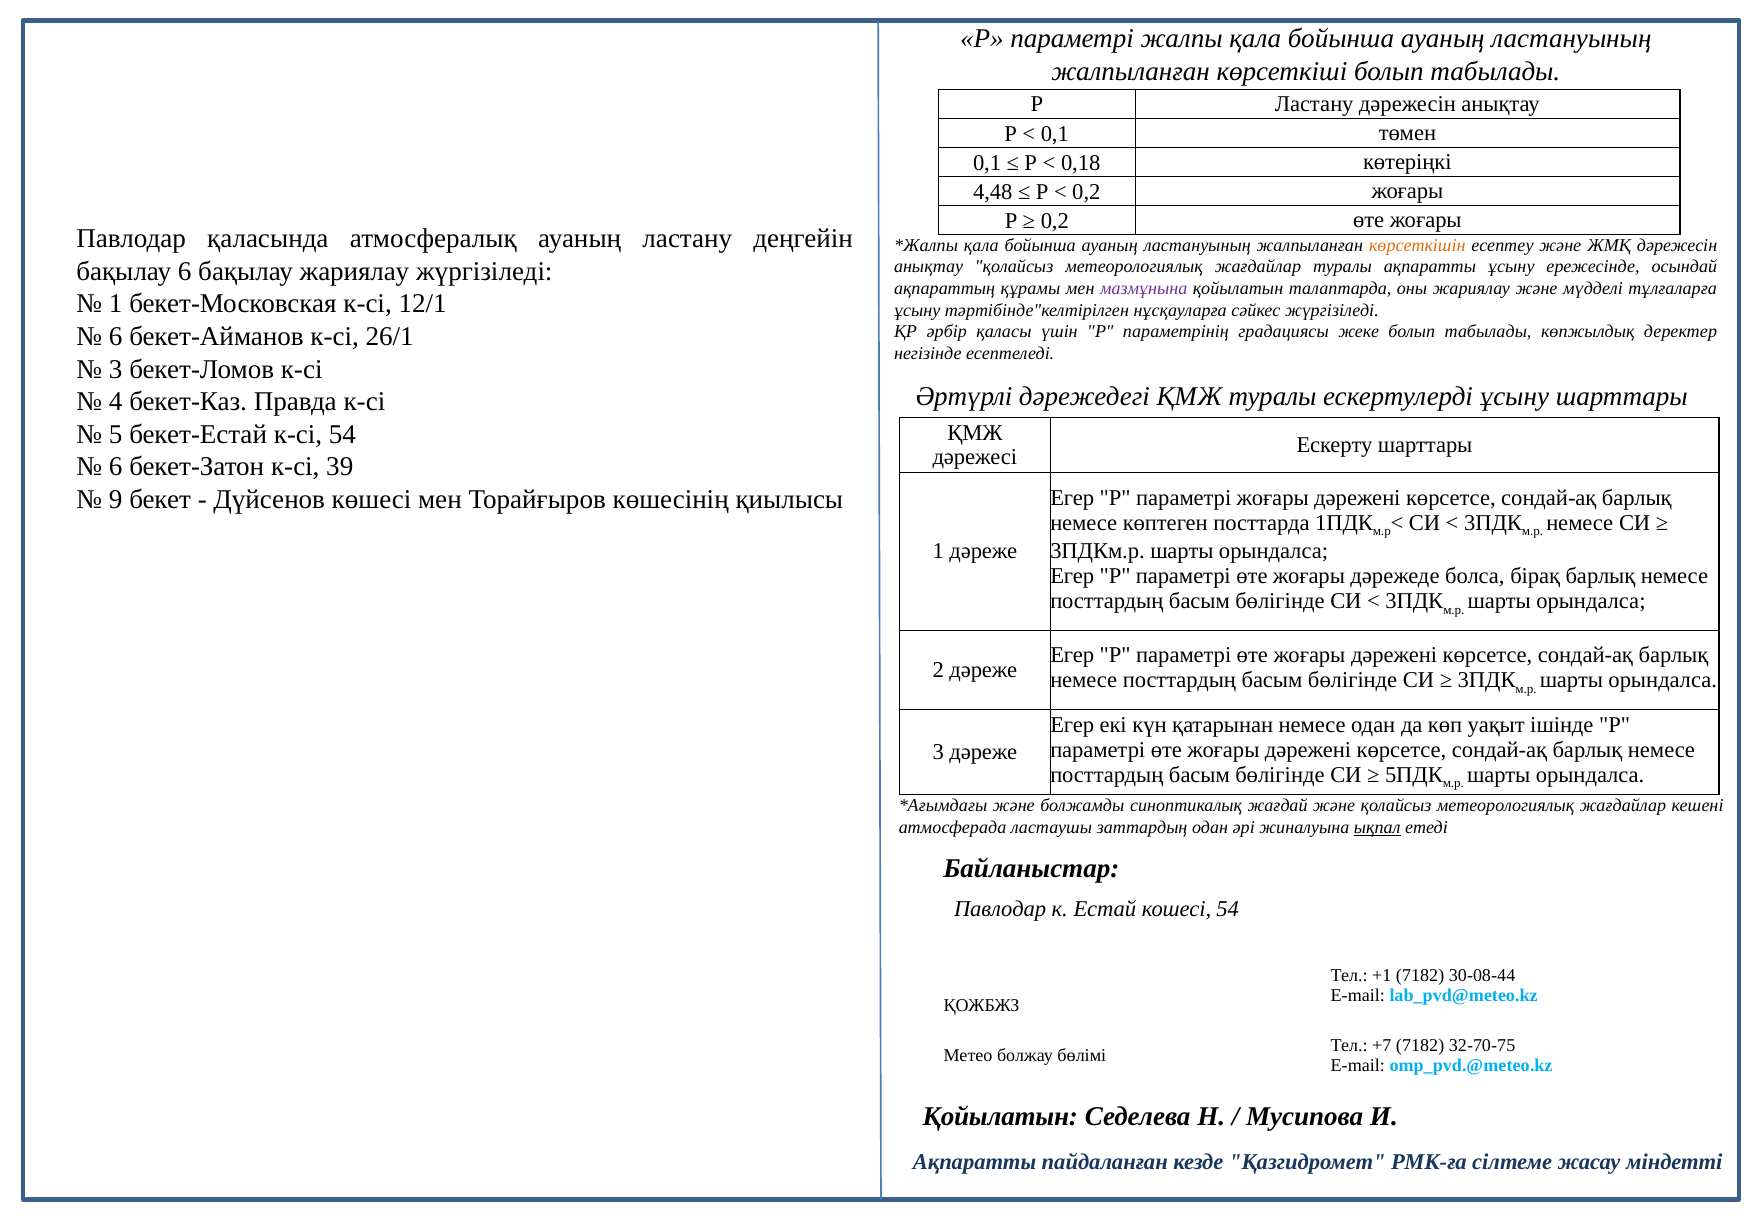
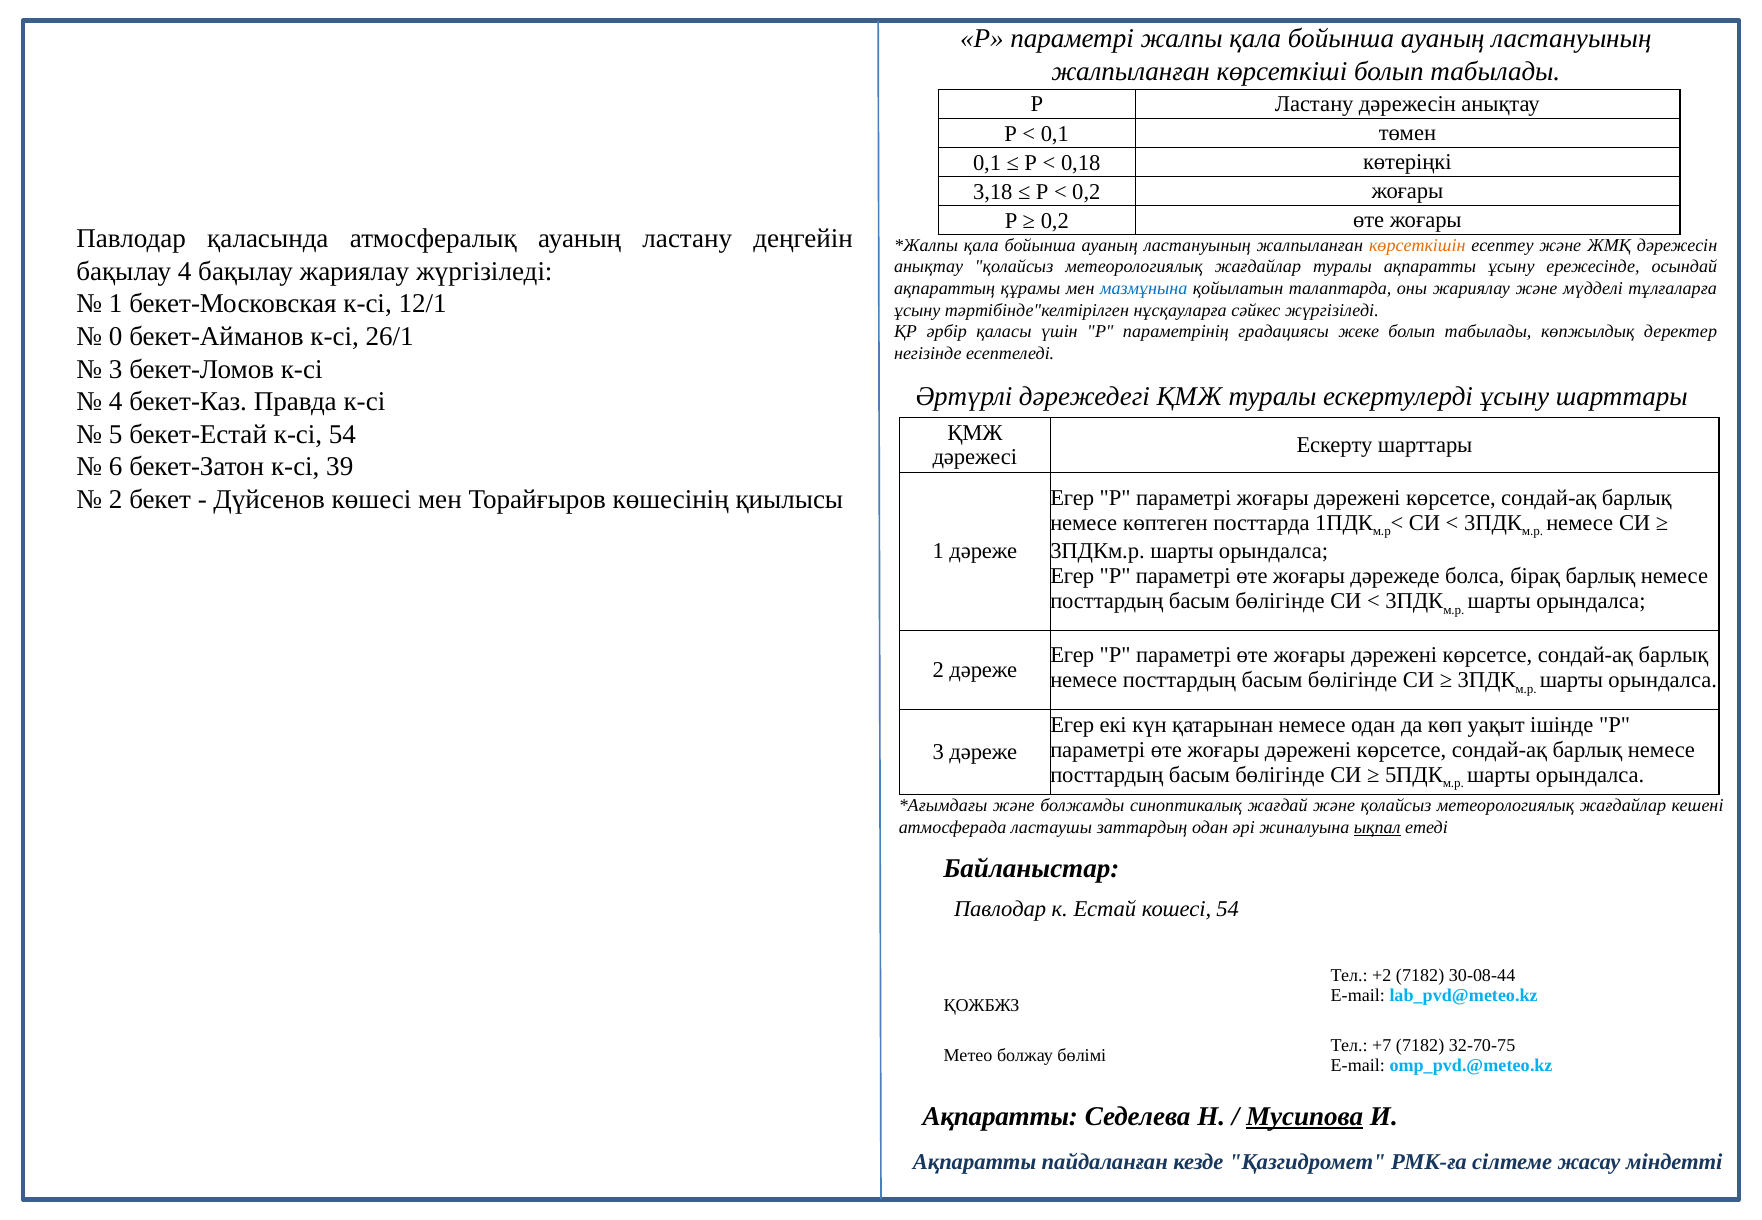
4,48: 4,48 -> 3,18
бақылау 6: 6 -> 4
мазмұнына colour: purple -> blue
6 at (116, 337): 6 -> 0
9 at (116, 499): 9 -> 2
+1: +1 -> +2
Қойылатын at (1000, 1116): Қойылатын -> Ақпаратты
Мусипова underline: none -> present
